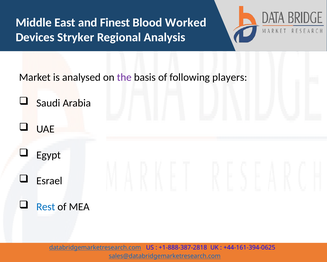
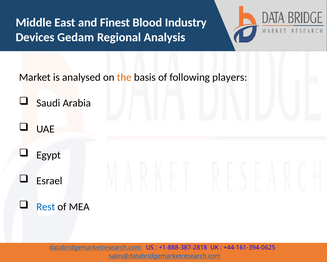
Worked: Worked -> Industry
Stryker: Stryker -> Gedam
the colour: purple -> orange
